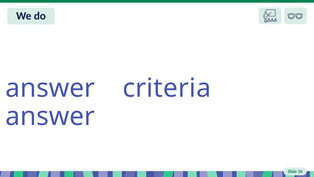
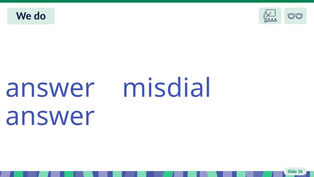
criteria: criteria -> misdial
